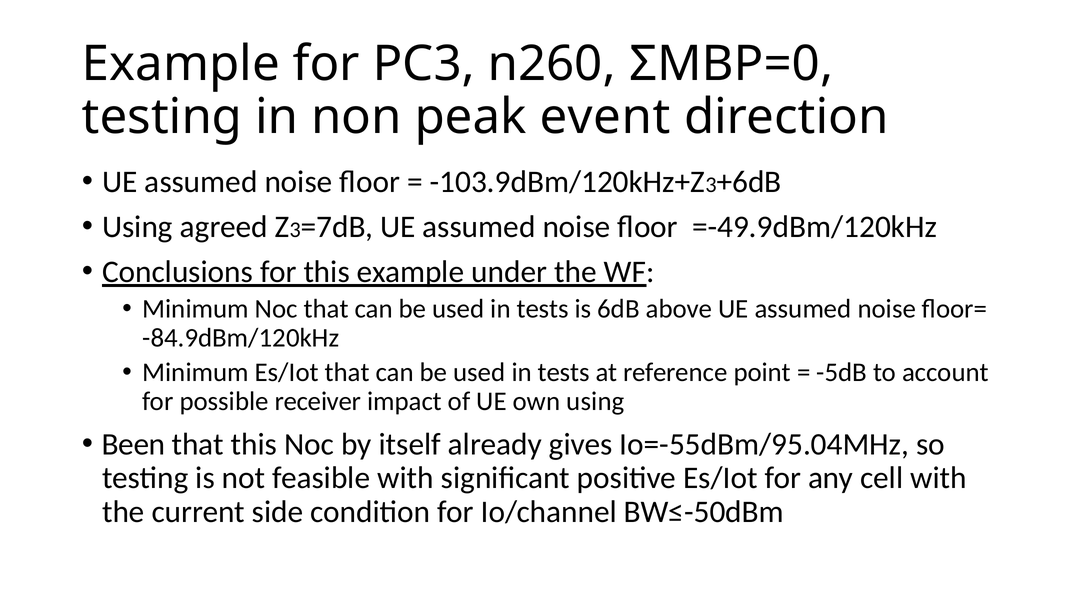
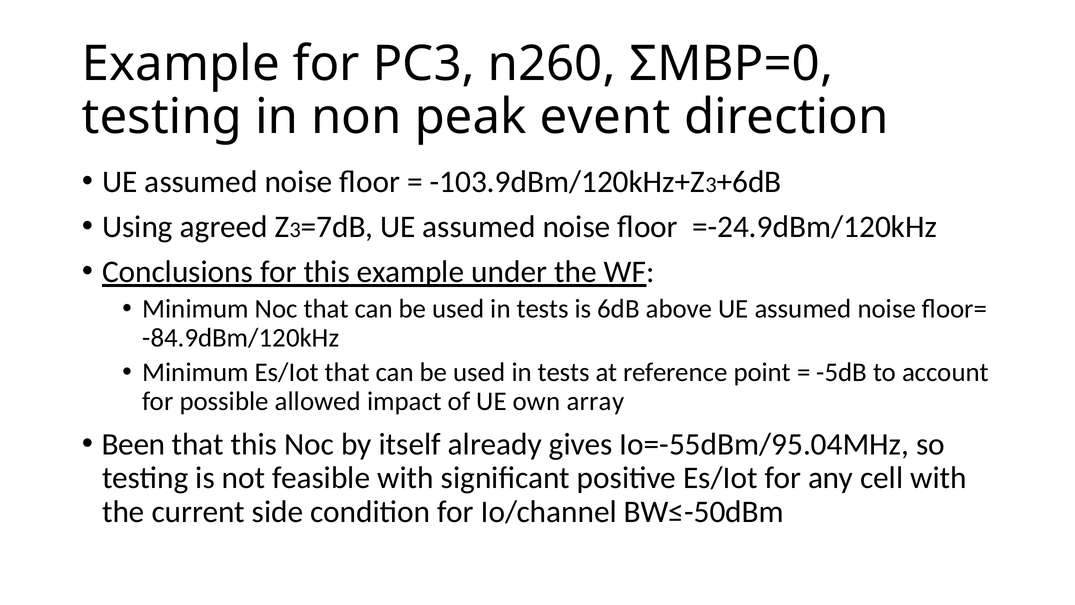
=-49.9dBm/120kHz: =-49.9dBm/120kHz -> =-24.9dBm/120kHz
receiver: receiver -> allowed
own using: using -> array
